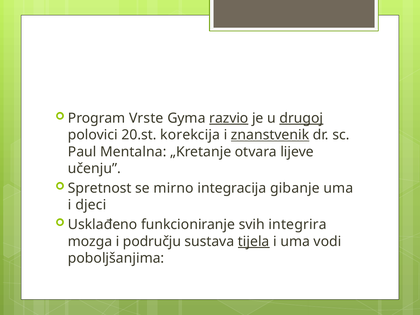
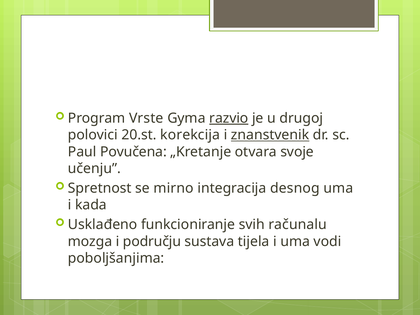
drugoj underline: present -> none
Mentalna: Mentalna -> Povučena
lijeve: lijeve -> svoje
gibanje: gibanje -> desnog
djeci: djeci -> kada
integrira: integrira -> računalu
tijela underline: present -> none
